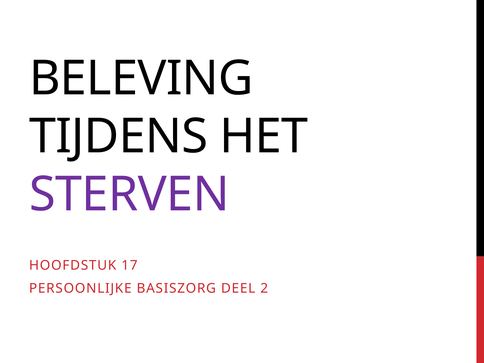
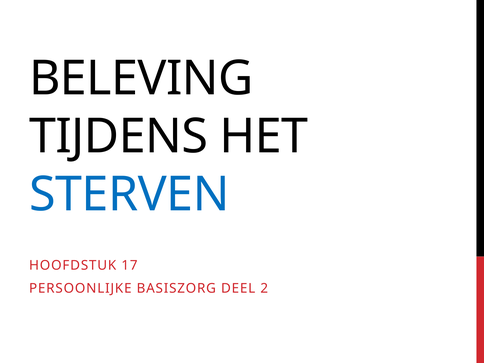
STERVEN colour: purple -> blue
